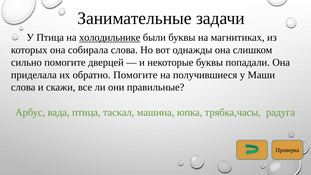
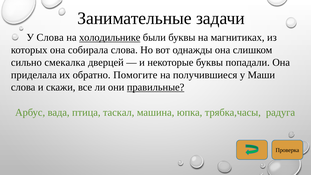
У Птица: Птица -> Слова
сильно помогите: помогите -> смекалка
правильные underline: none -> present
